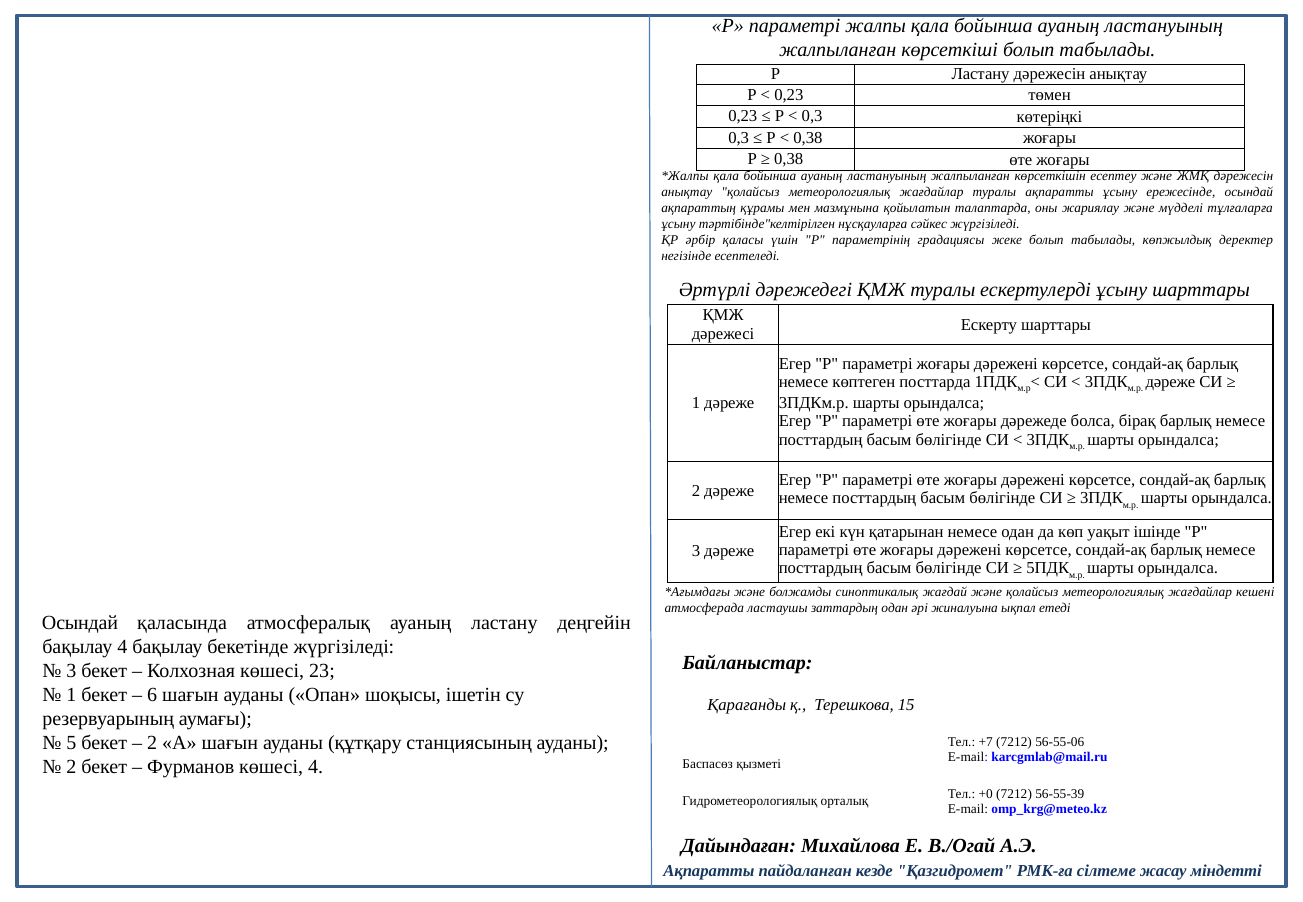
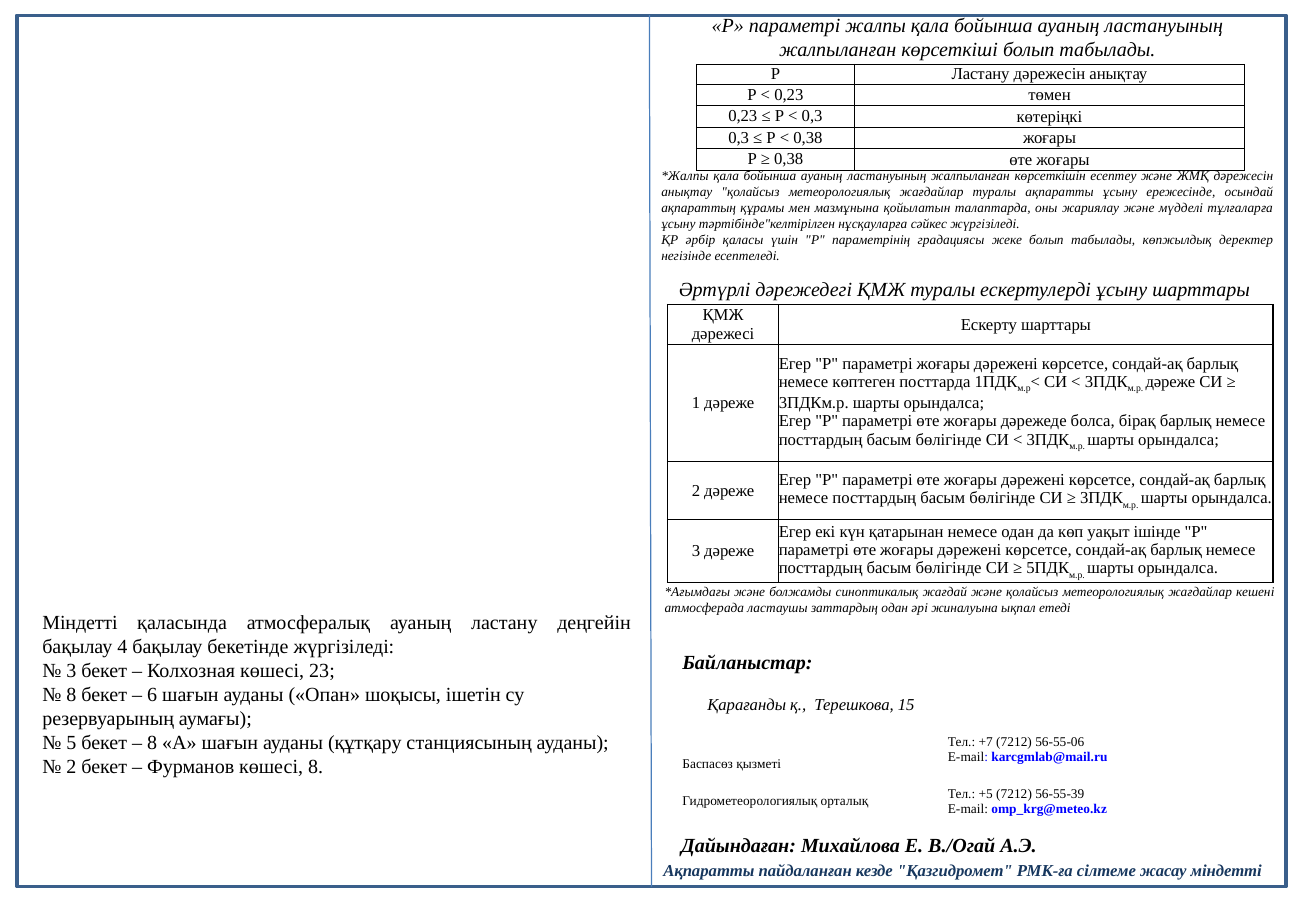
Осындай at (80, 623): Осындай -> Міндетті
1 at (71, 695): 1 -> 8
2 at (152, 743): 2 -> 8
көшесі 4: 4 -> 8
+0: +0 -> +5
